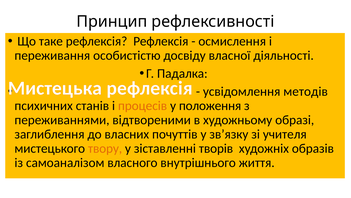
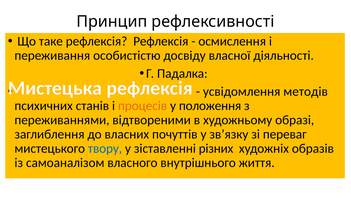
учителя: учителя -> переваг
твору colour: orange -> blue
творів: творів -> різних
